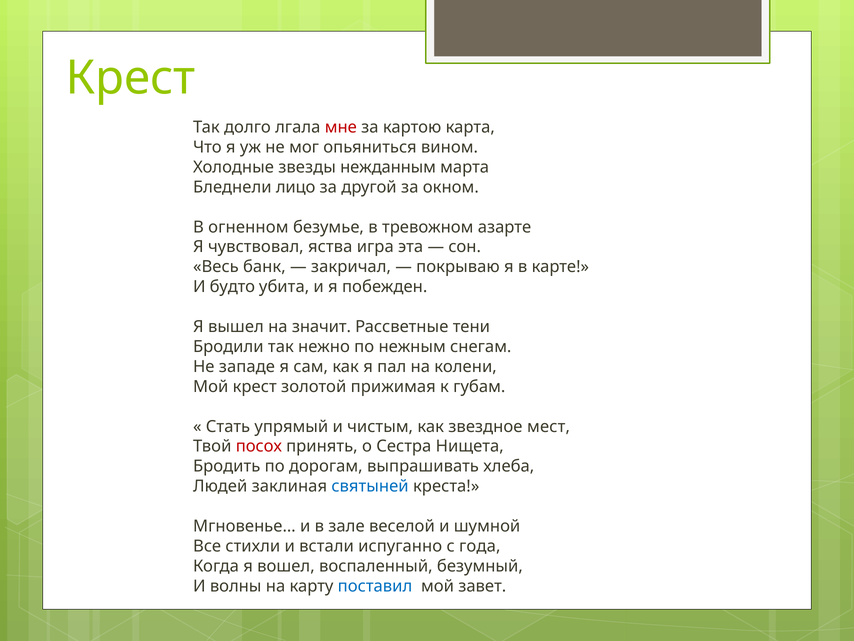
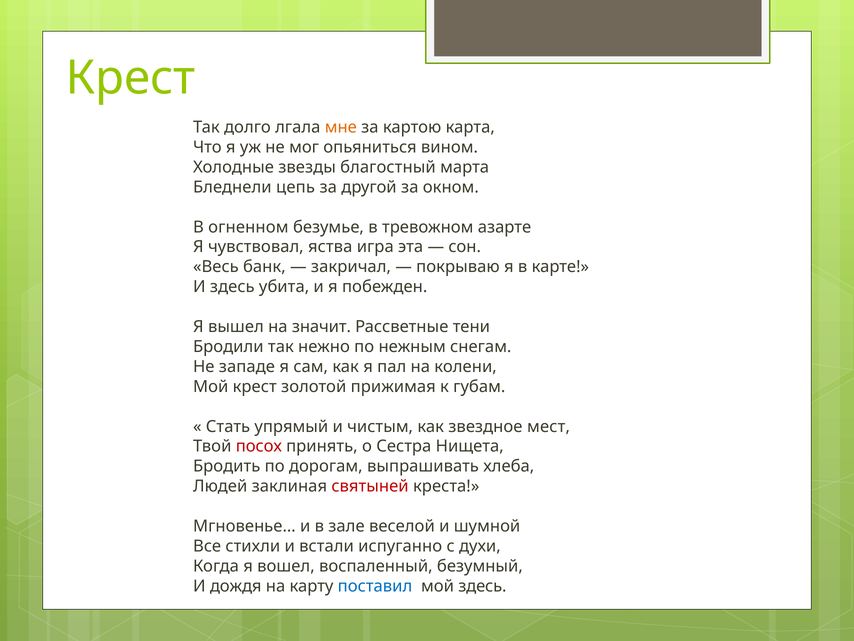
мне colour: red -> orange
нежданным: нежданным -> благостный
лицо: лицо -> цепь
И будто: будто -> здесь
святыней colour: blue -> red
года: года -> духи
волны: волны -> дождя
мой завет: завет -> здесь
